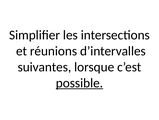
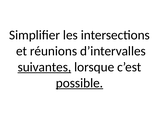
suivantes underline: none -> present
